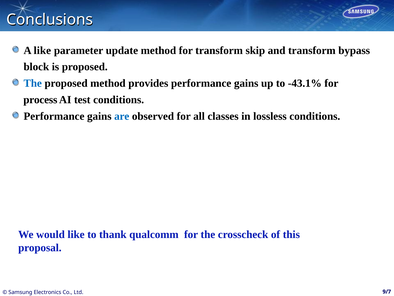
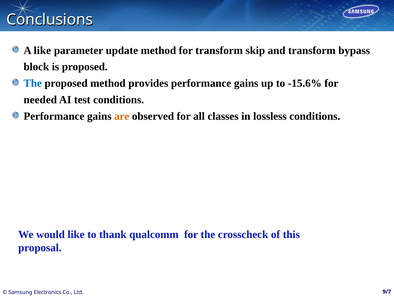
-43.1%: -43.1% -> -15.6%
process: process -> needed
are colour: blue -> orange
